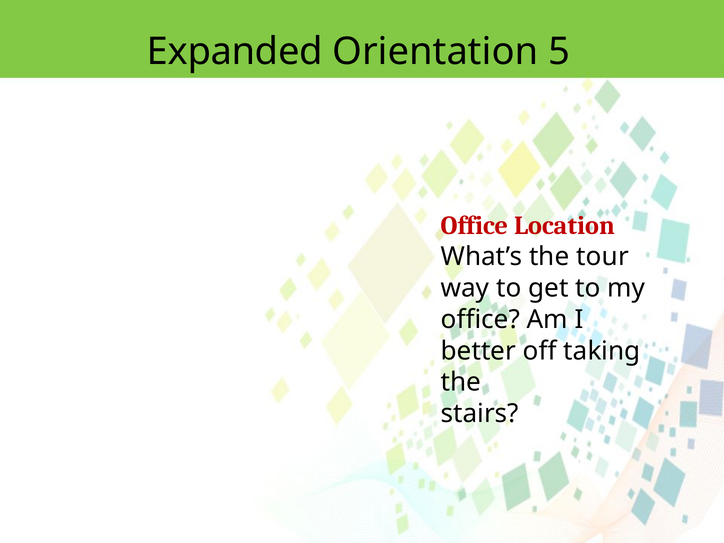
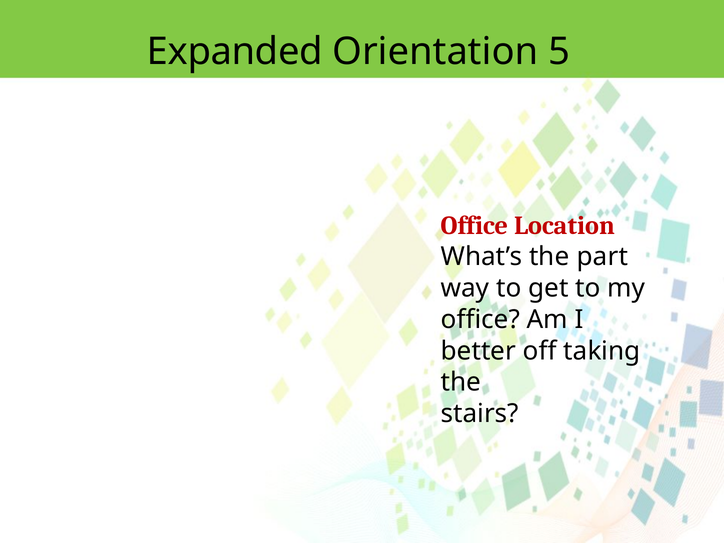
tour: tour -> part
